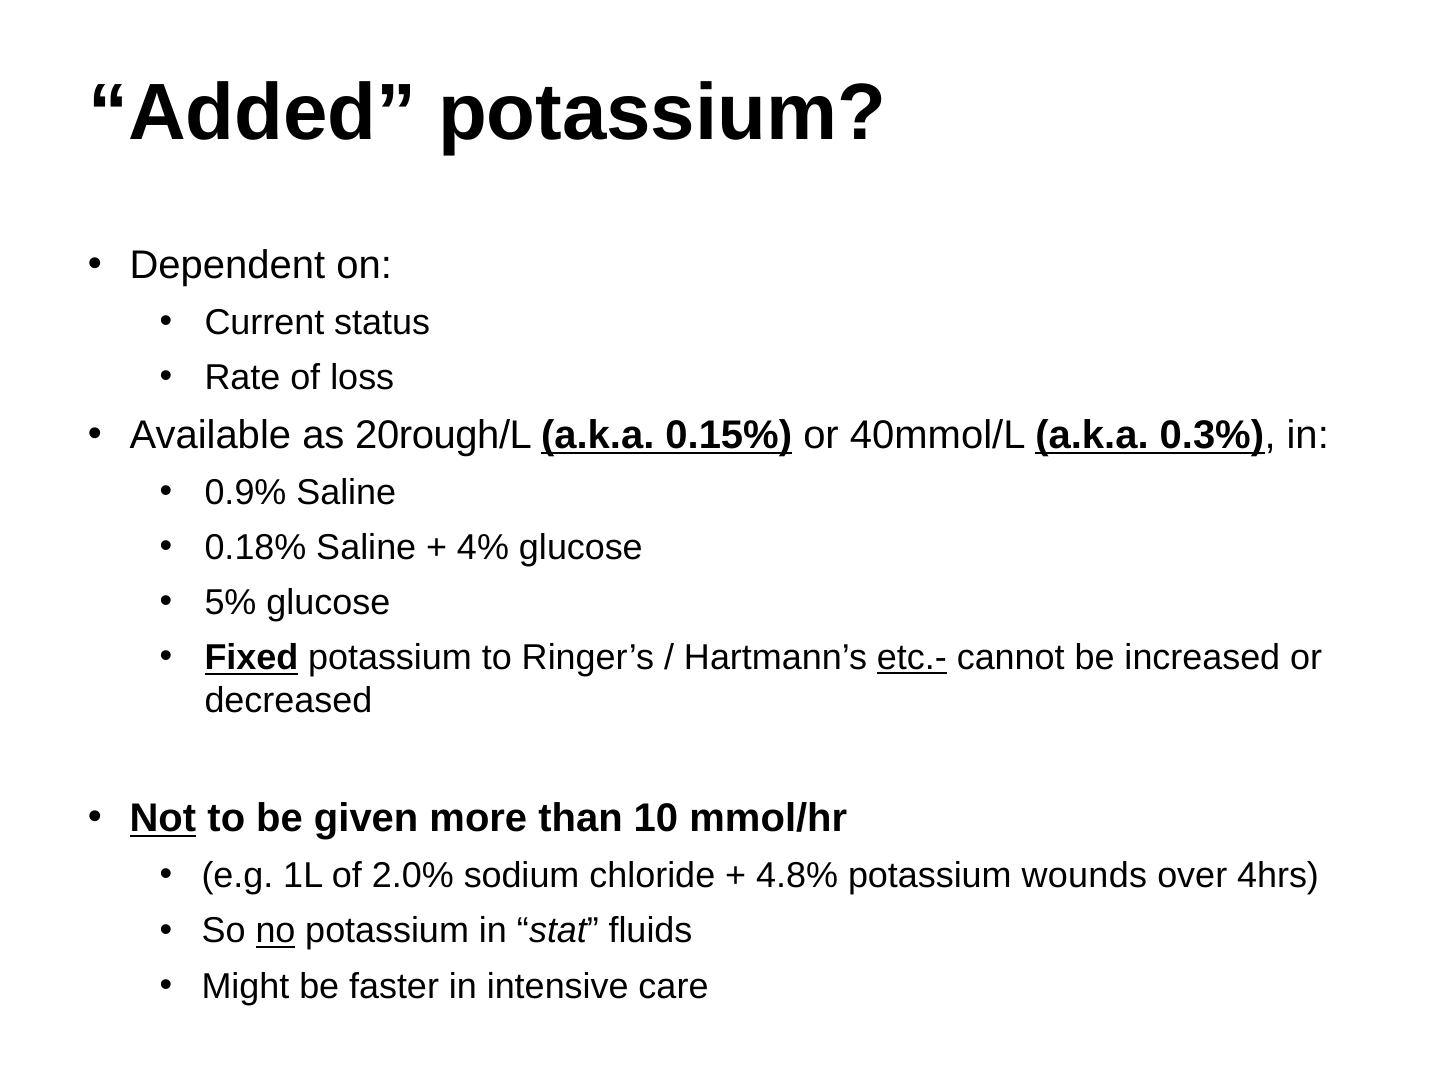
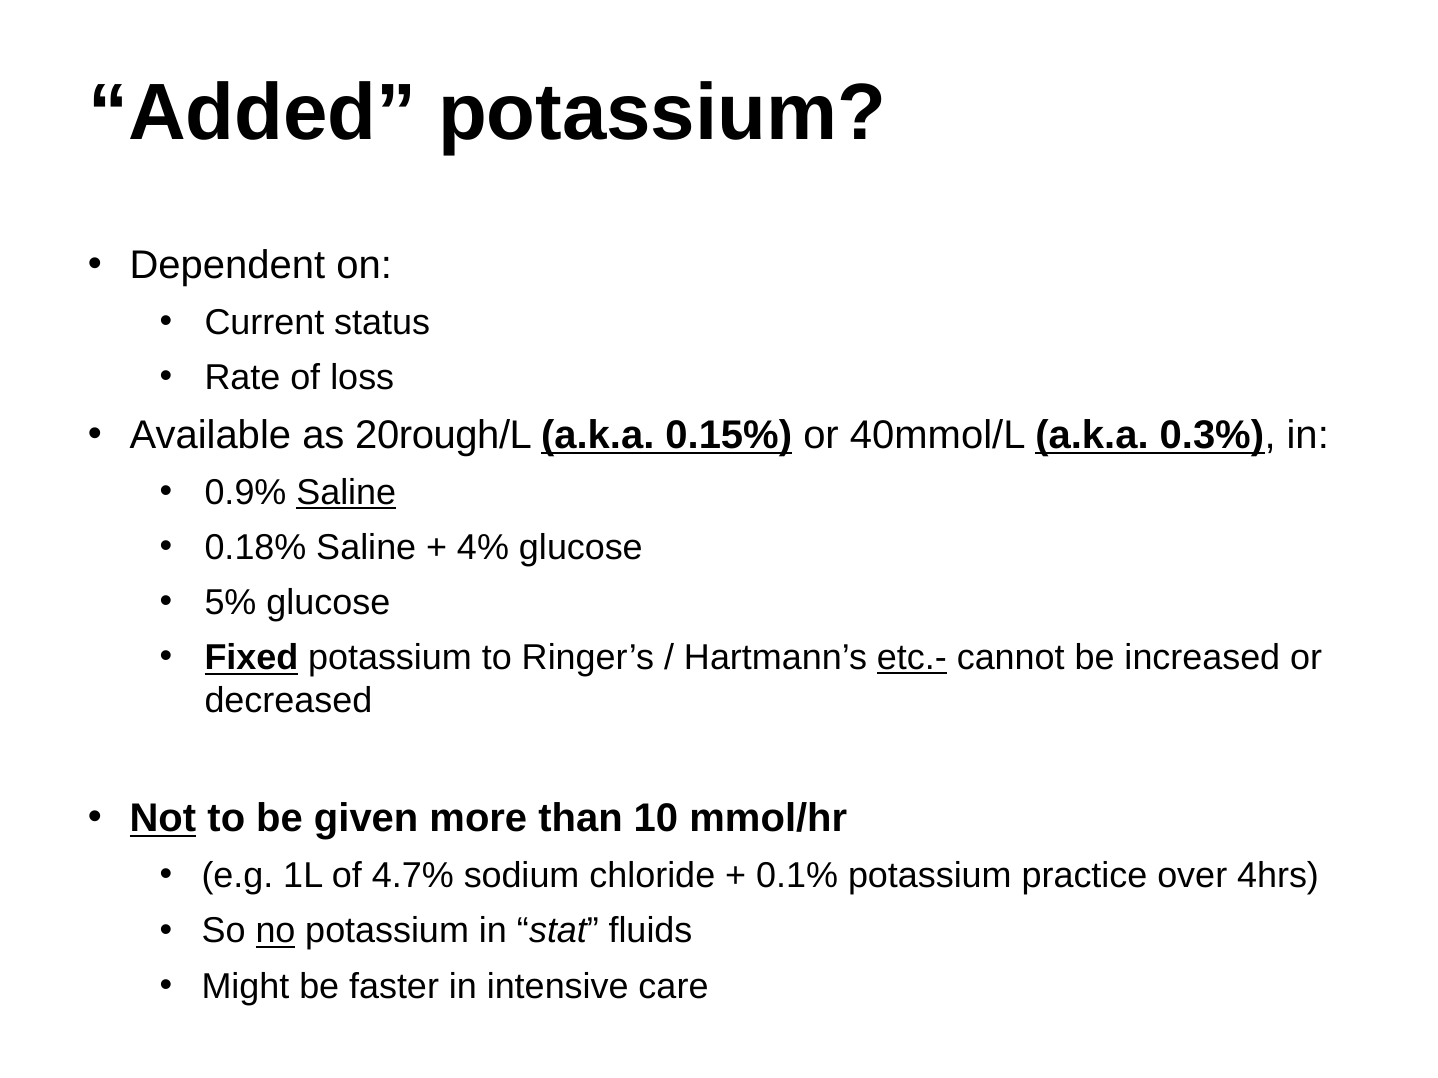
Saline at (346, 493) underline: none -> present
2.0%: 2.0% -> 4.7%
4.8%: 4.8% -> 0.1%
wounds: wounds -> practice
